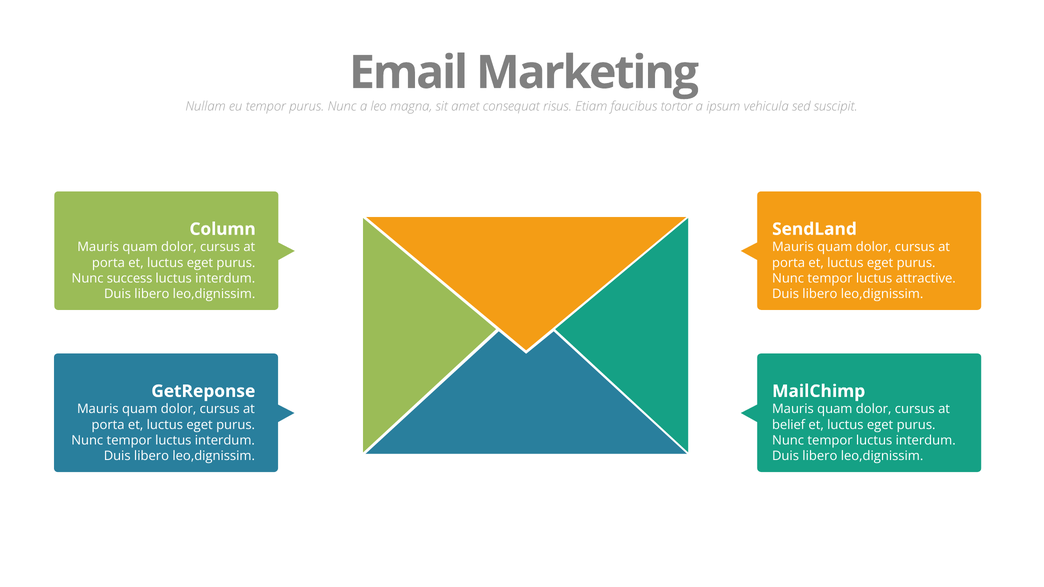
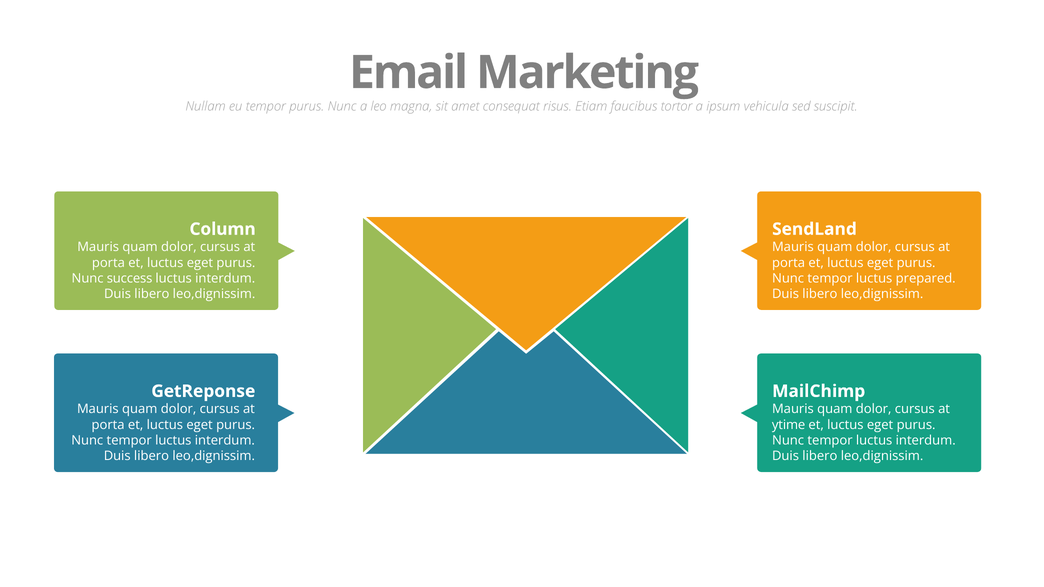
attractive: attractive -> prepared
belief: belief -> ytime
